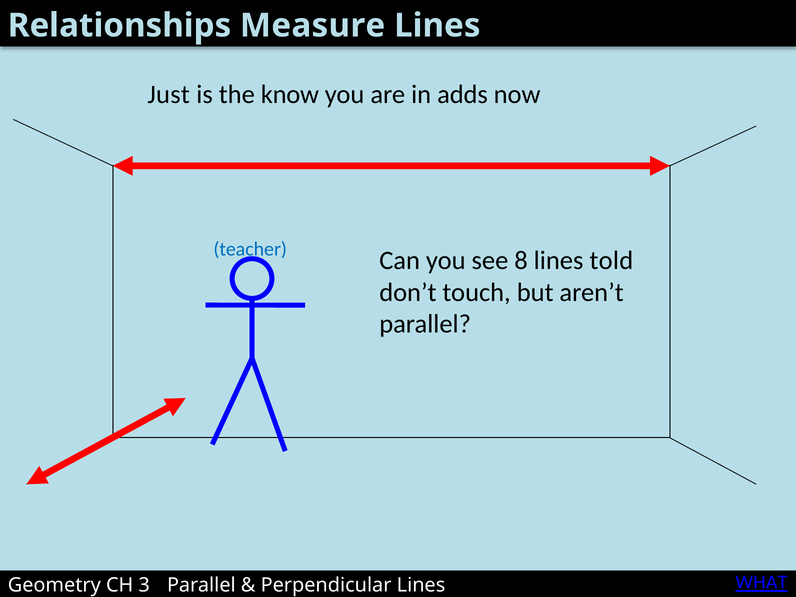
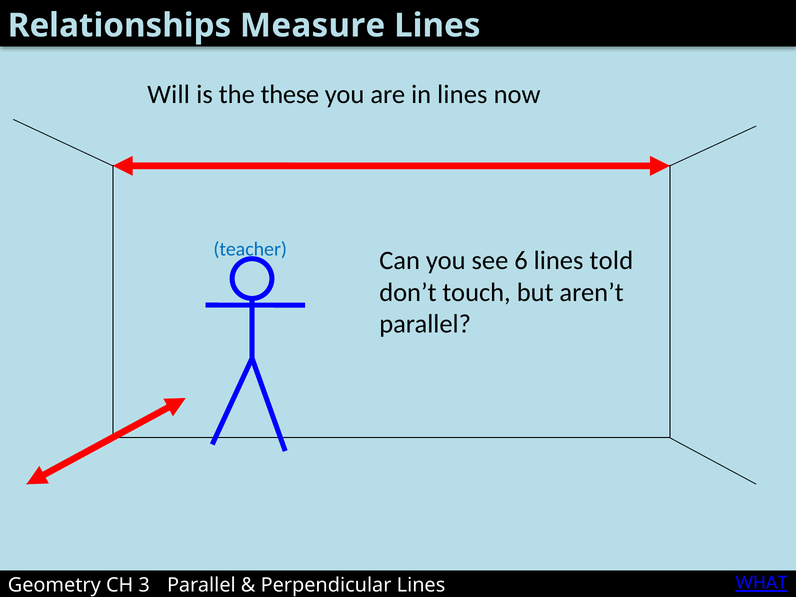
Just: Just -> Will
know: know -> these
in adds: adds -> lines
8: 8 -> 6
